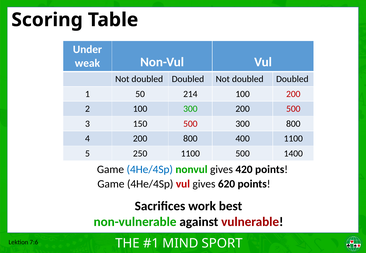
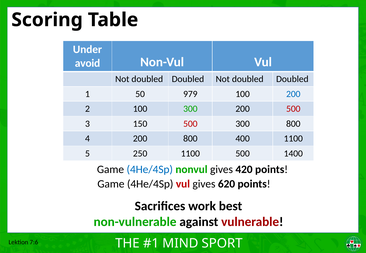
weak: weak -> avoid
214: 214 -> 979
200 at (293, 94) colour: red -> blue
